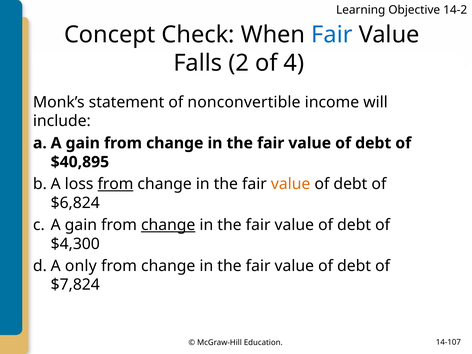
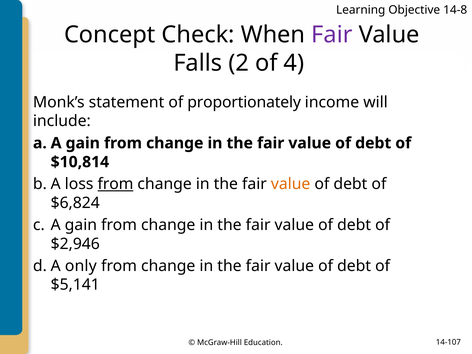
14-2: 14-2 -> 14-8
Fair at (332, 35) colour: blue -> purple
nonconvertible: nonconvertible -> proportionately
$40,895: $40,895 -> $10,814
change at (168, 225) underline: present -> none
$4,300: $4,300 -> $2,946
$7,824: $7,824 -> $5,141
